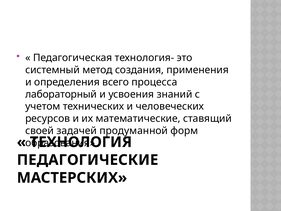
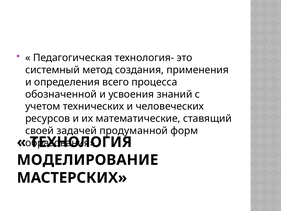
лабораторный: лабораторный -> обозначенной
ПЕДАГОГИЧЕСКИЕ: ПЕДАГОГИЧЕСКИЕ -> МОДЕЛИРОВАНИЕ
